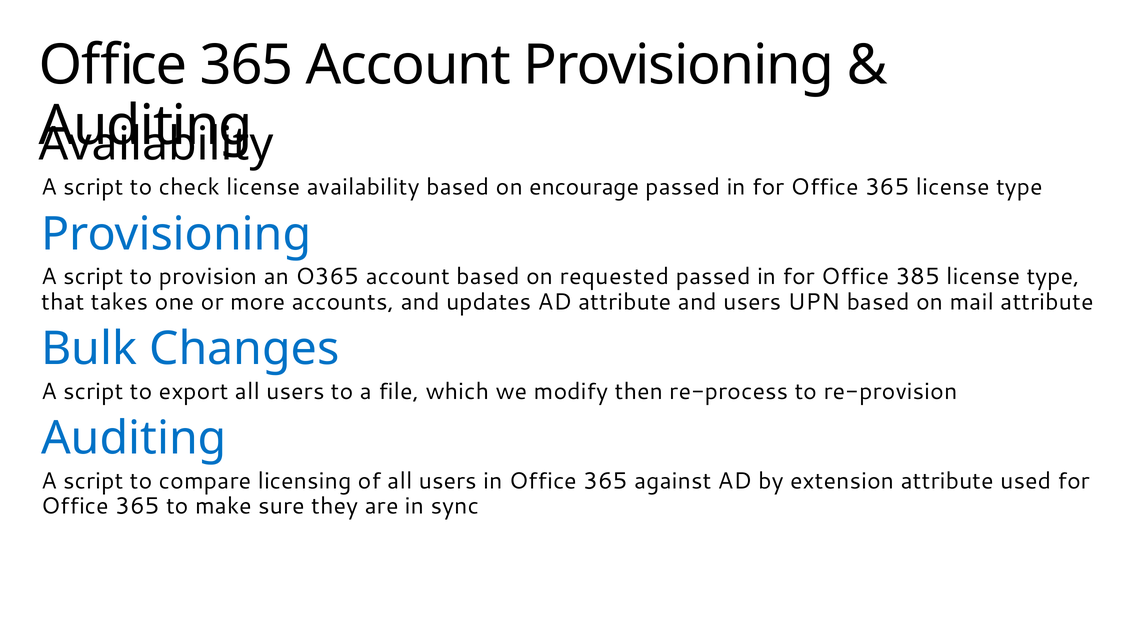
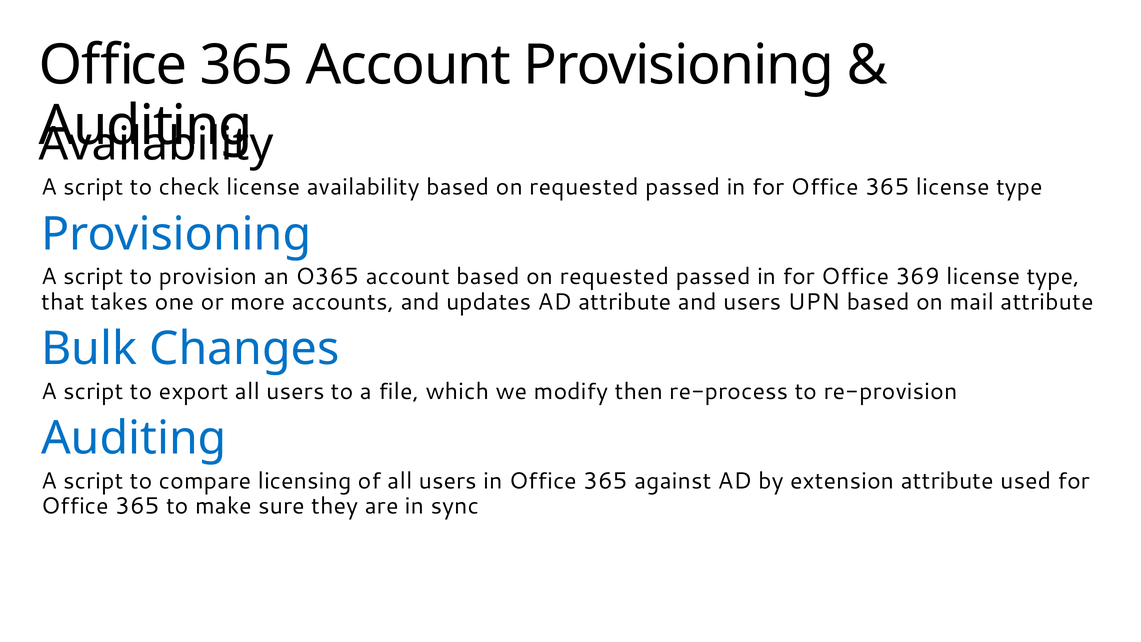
availability based on encourage: encourage -> requested
385: 385 -> 369
